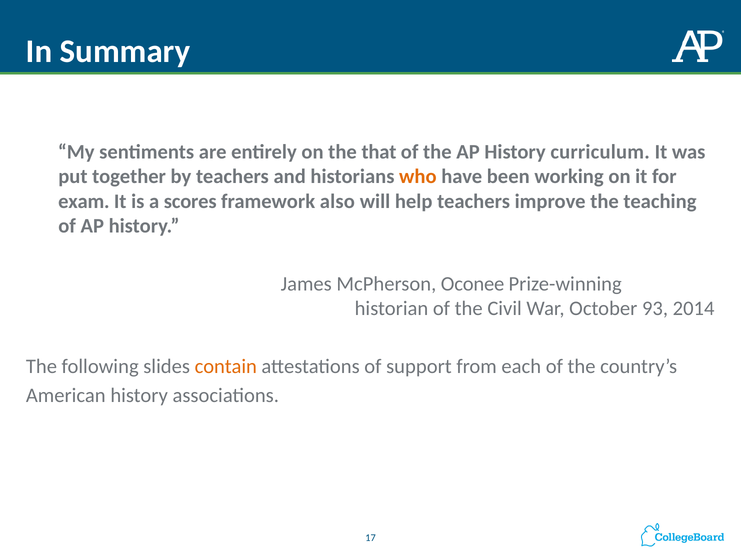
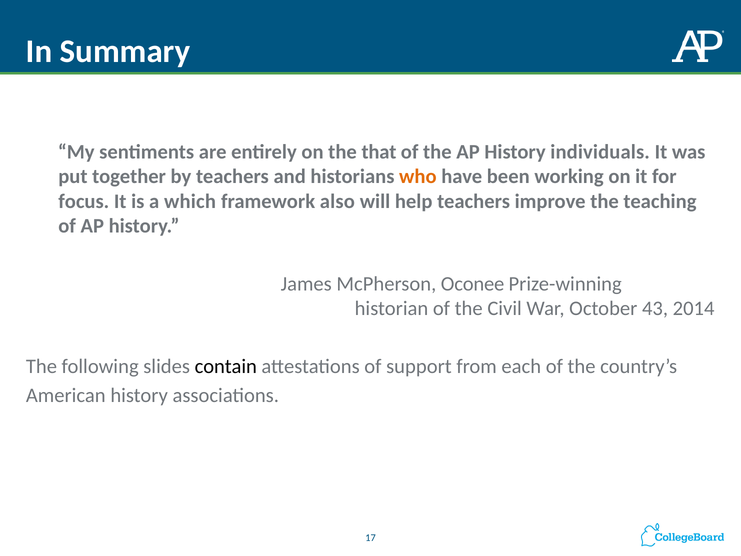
curriculum: curriculum -> individuals
exam: exam -> focus
scores: scores -> which
93: 93 -> 43
contain colour: orange -> black
